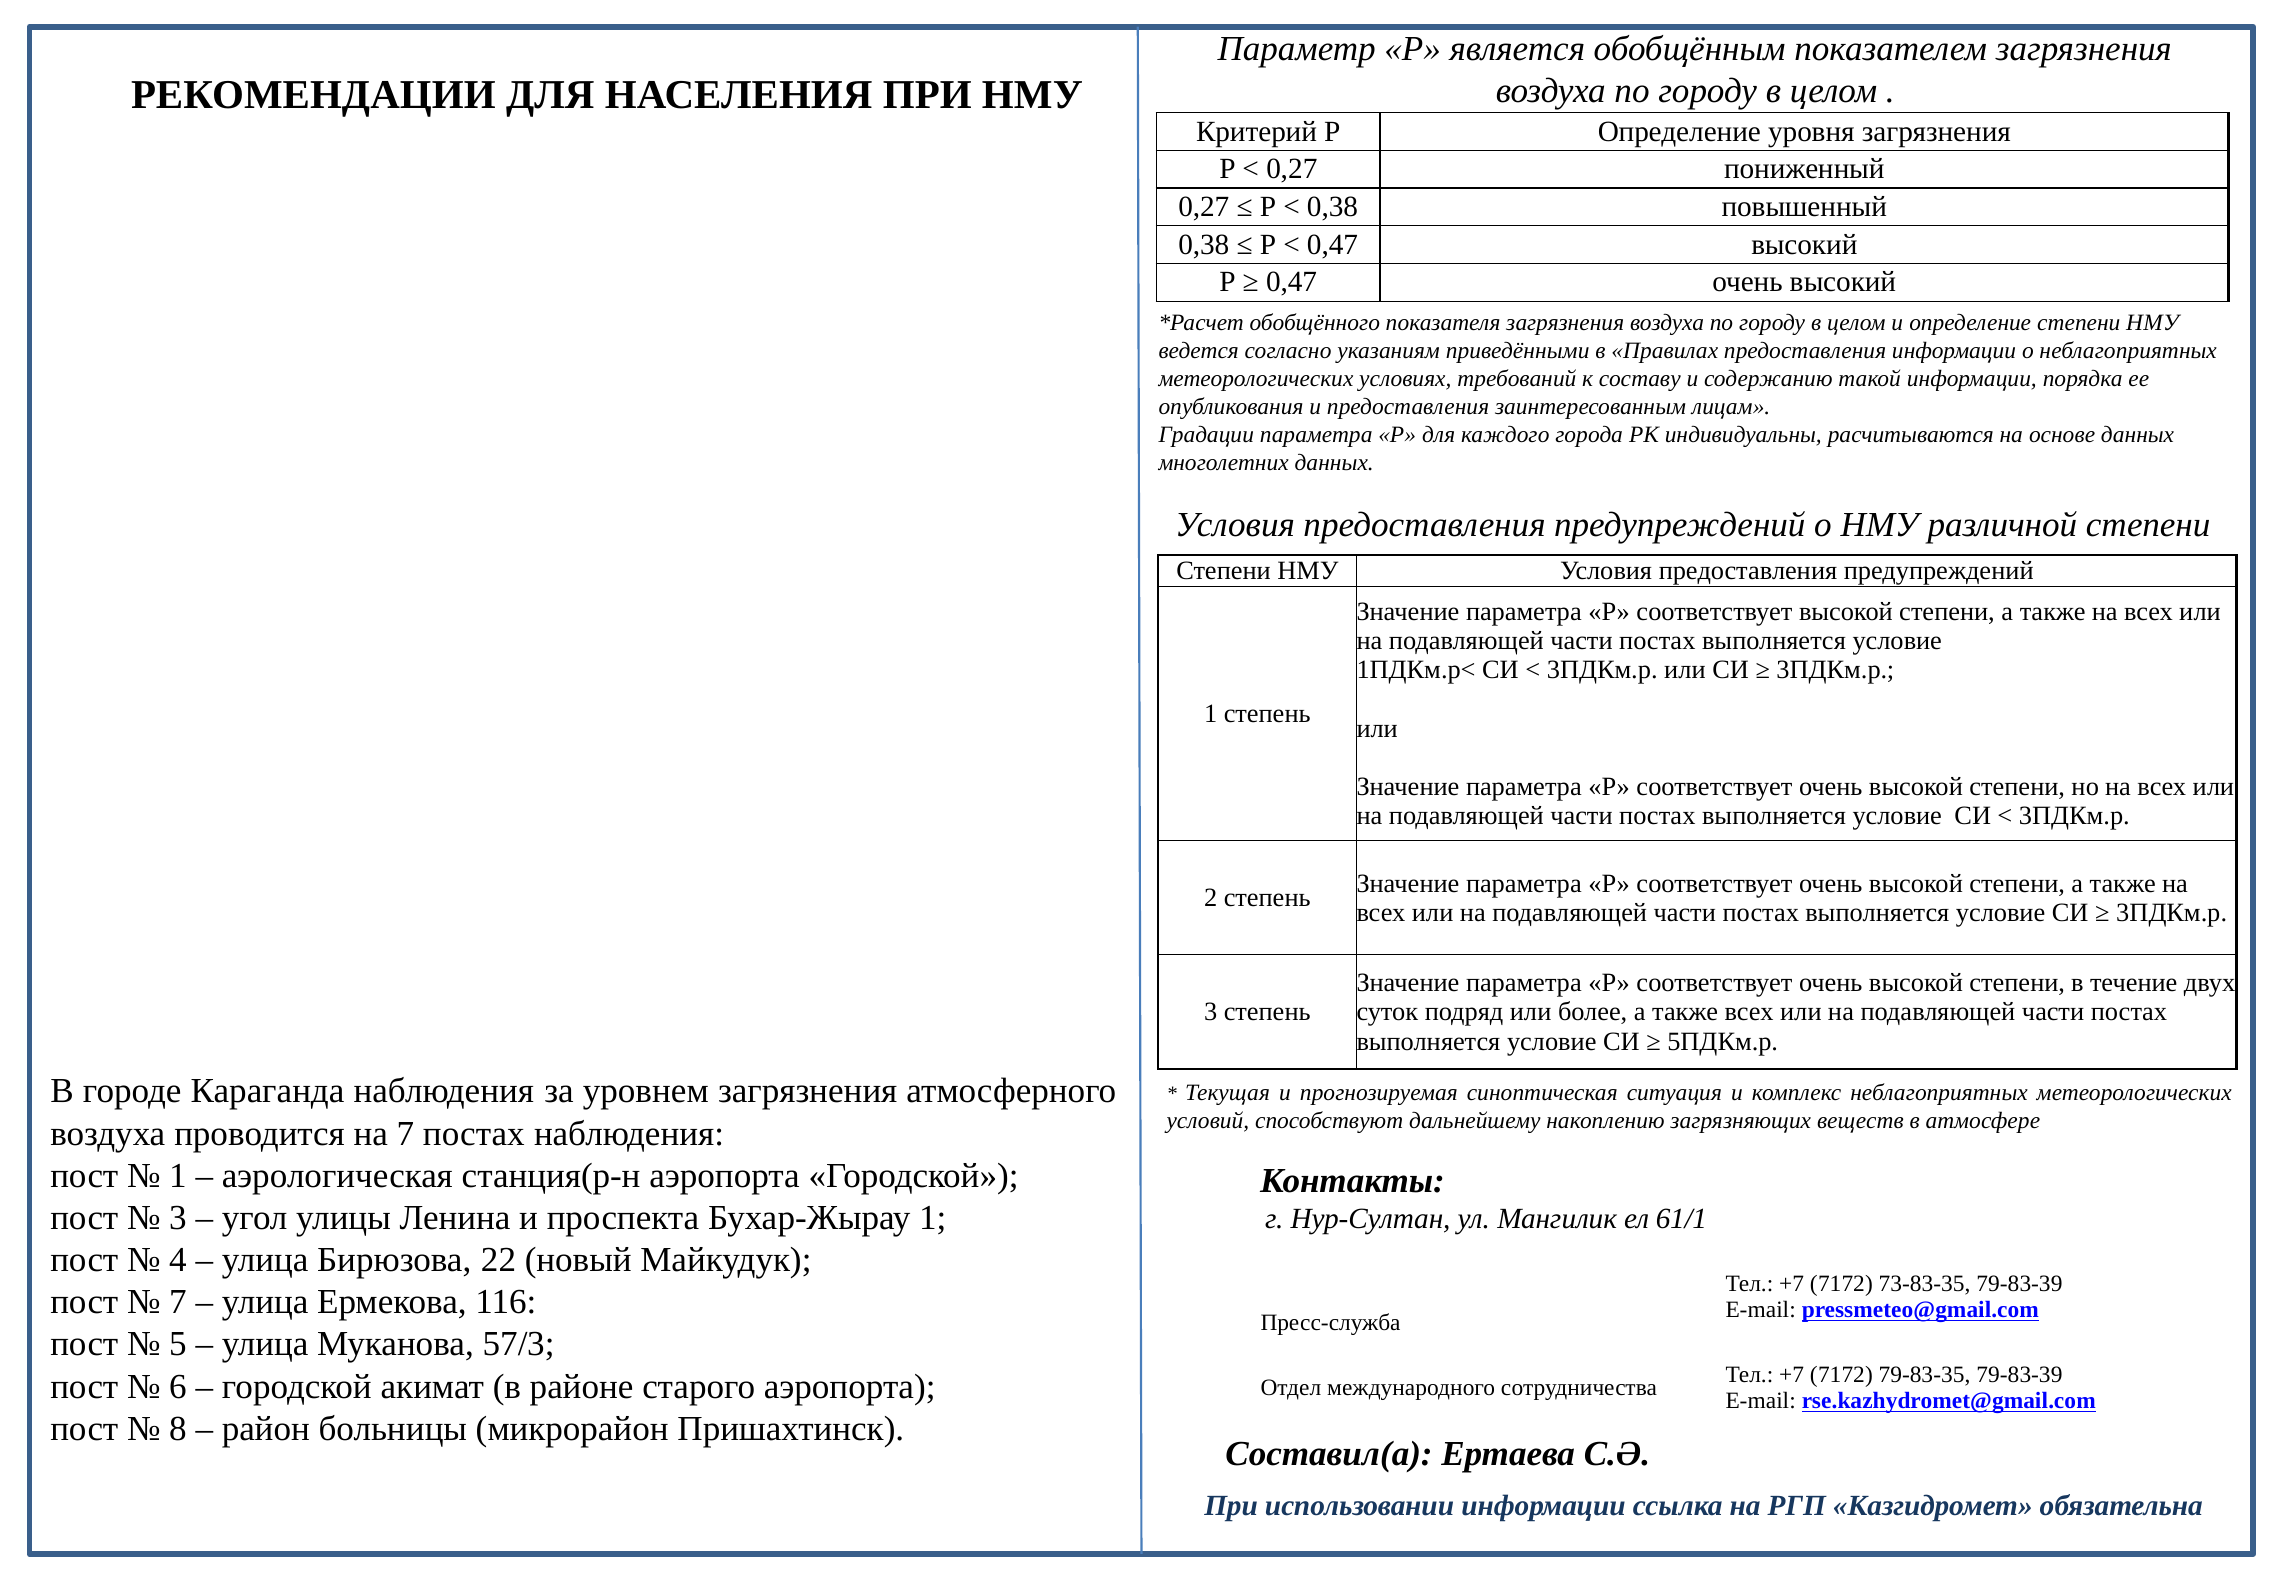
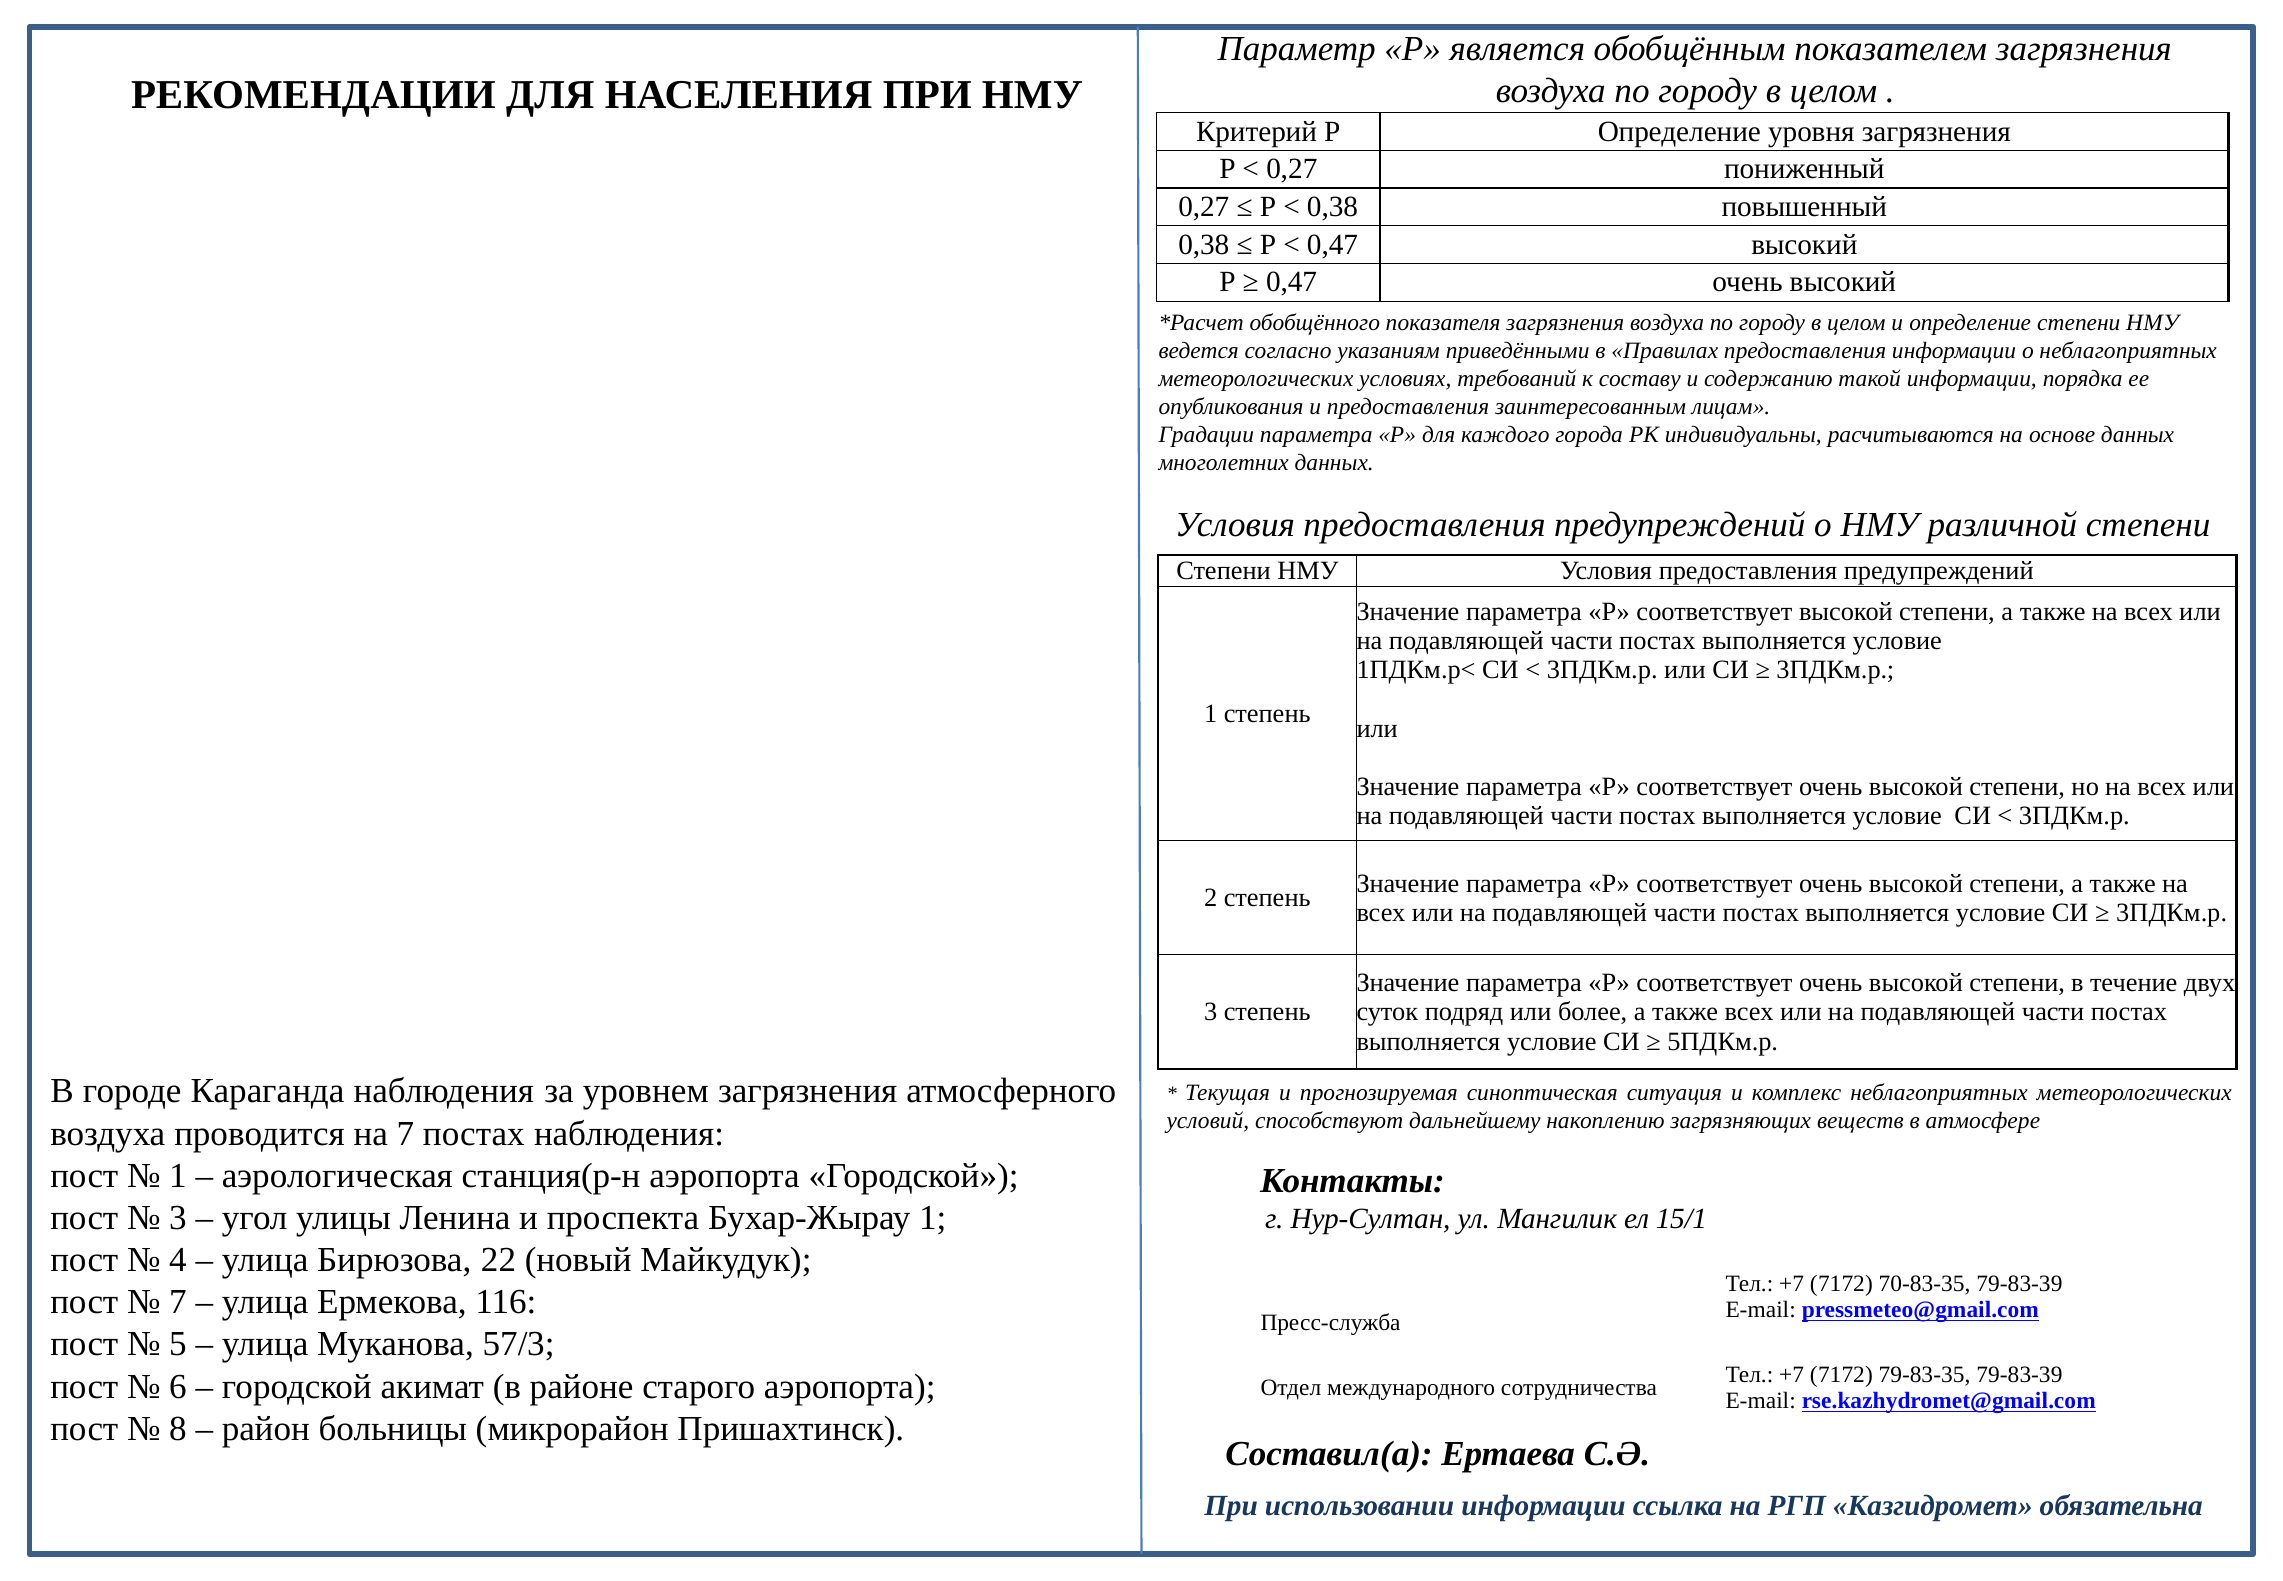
61/1: 61/1 -> 15/1
73-83-35: 73-83-35 -> 70-83-35
